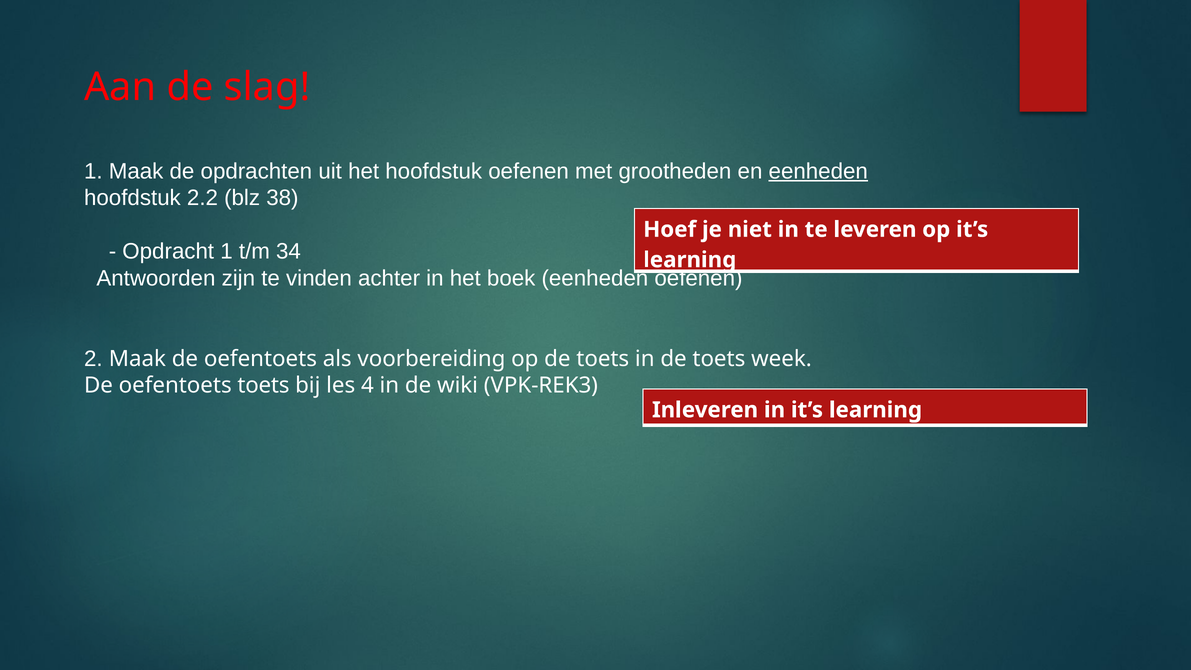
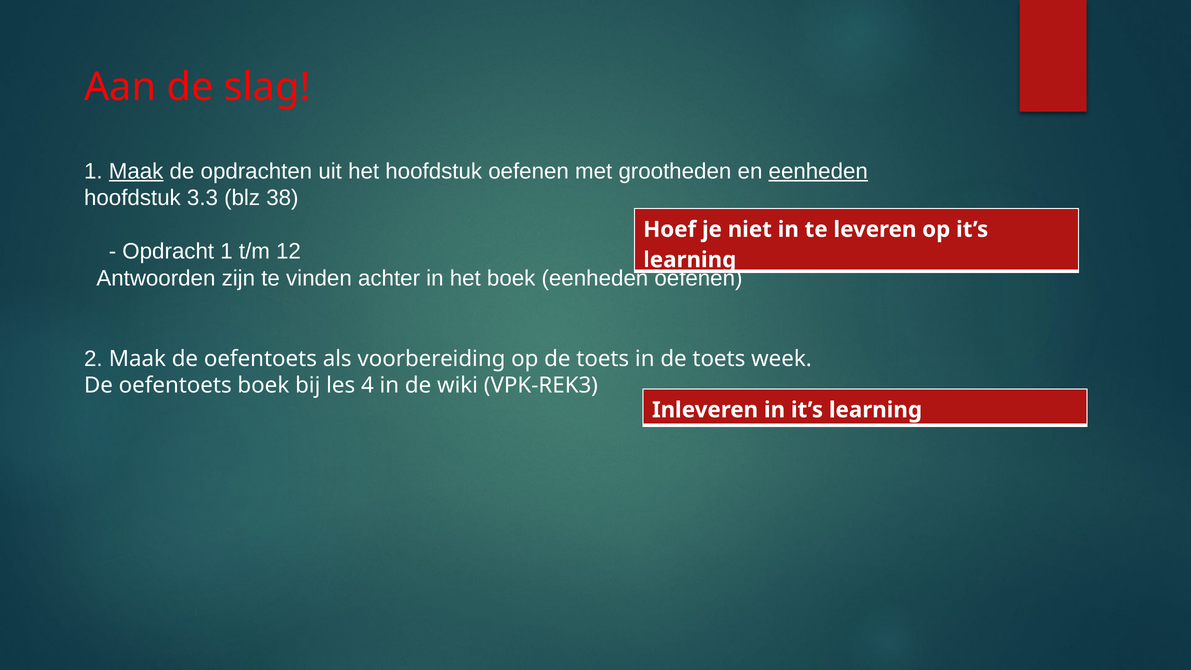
Maak at (136, 171) underline: none -> present
2.2: 2.2 -> 3.3
34: 34 -> 12
oefentoets toets: toets -> boek
